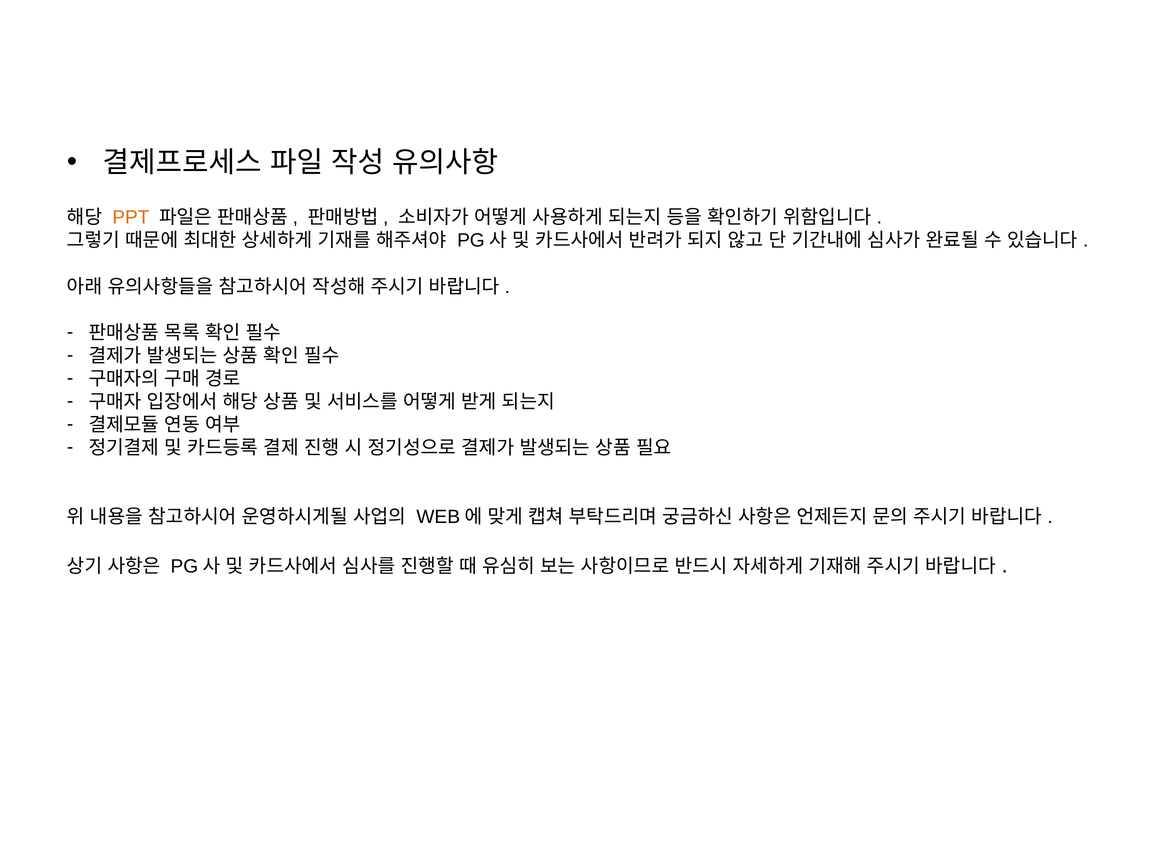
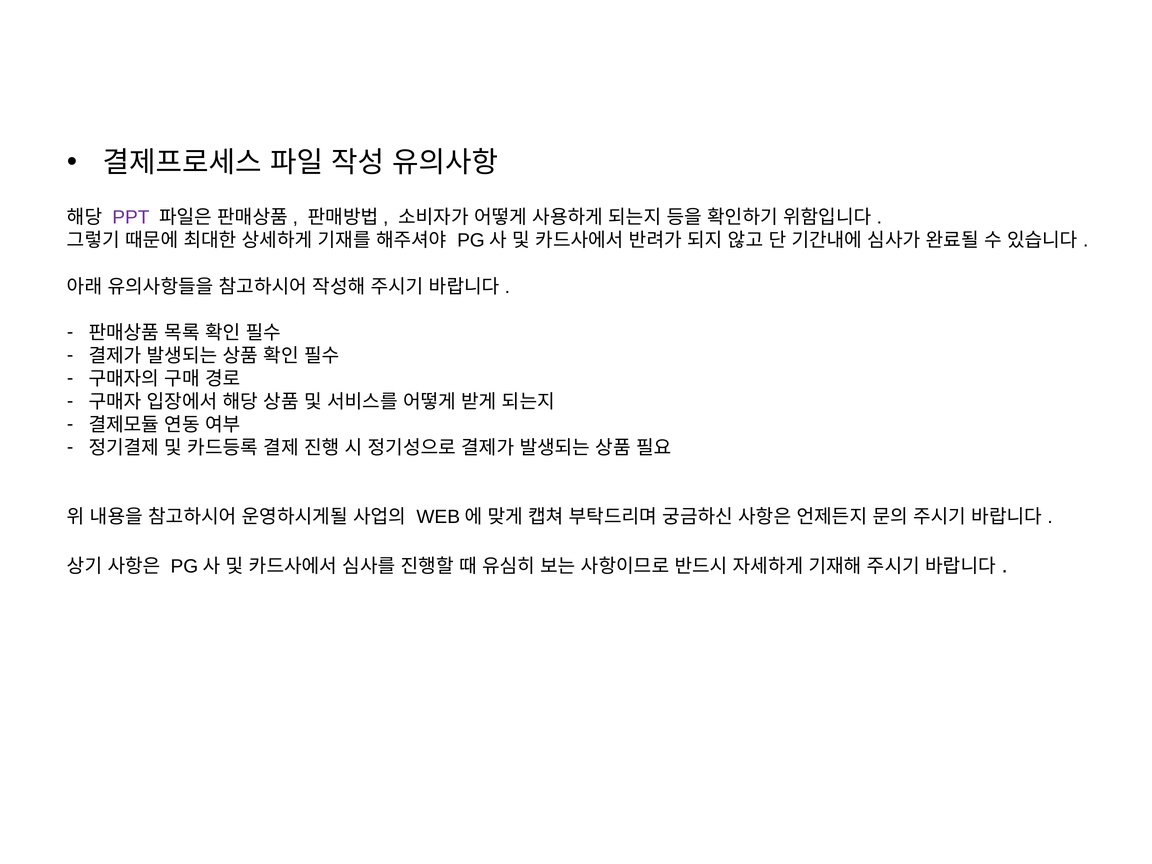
PPT colour: orange -> purple
